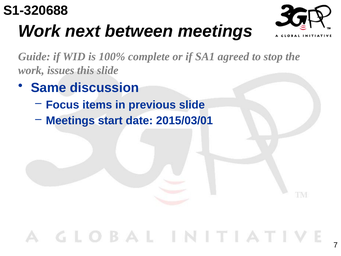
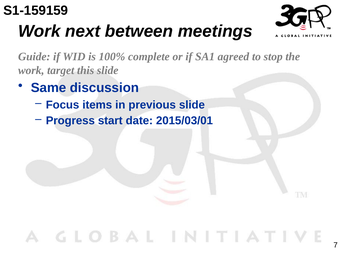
S1-320688: S1-320688 -> S1-159159
issues: issues -> target
Meetings at (70, 121): Meetings -> Progress
